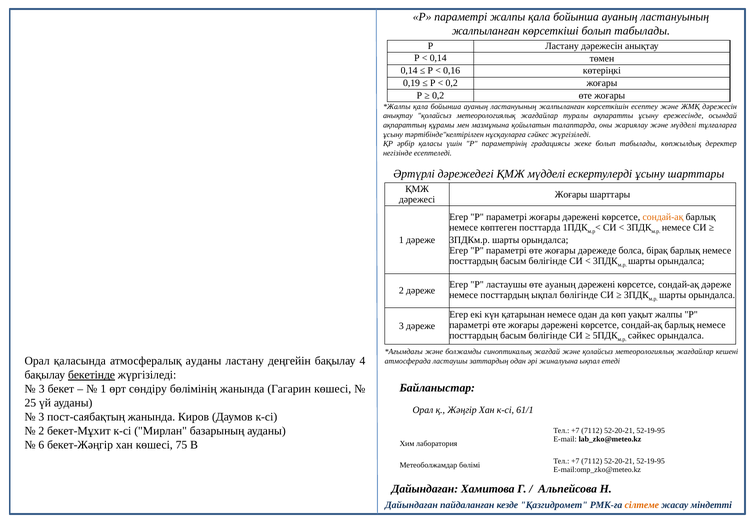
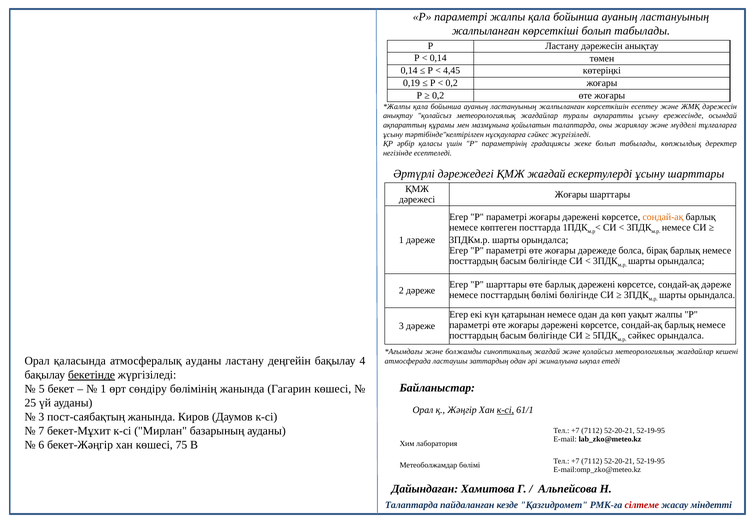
0,16: 0,16 -> 4,45
ҚМЖ мүдделі: мүдделі -> жағдай
Р ластаушы: ластаушы -> шарттары
өте ауаның: ауаның -> барлық
посттардың ықпал: ықпал -> бөлімі
3 at (42, 389): 3 -> 5
к-сі at (505, 410) underline: none -> present
2 at (41, 431): 2 -> 7
Дайындаған at (411, 505): Дайындаған -> Талаптарда
сілтеме colour: orange -> red
